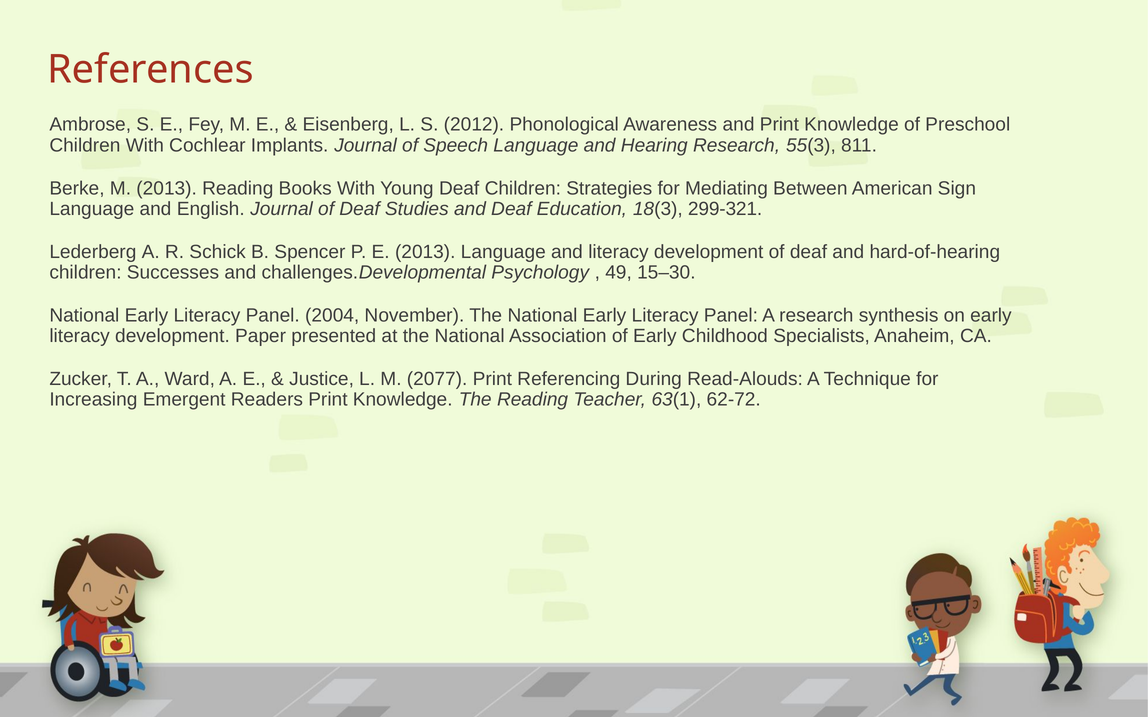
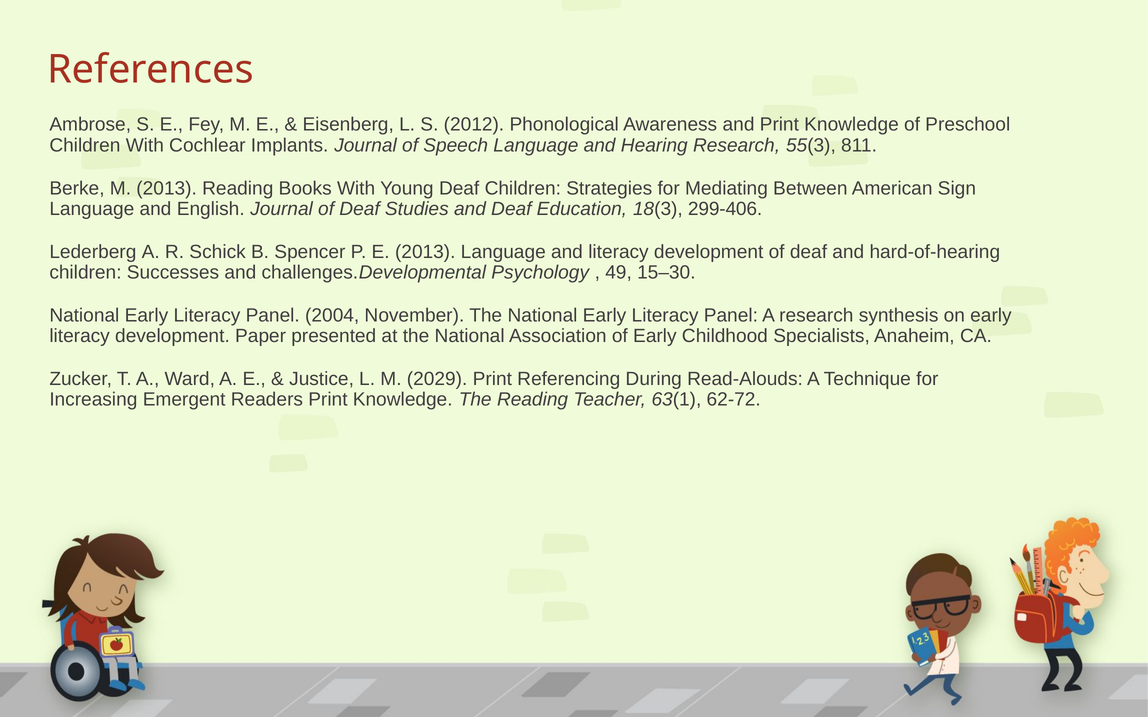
299-321: 299-321 -> 299-406
2077: 2077 -> 2029
